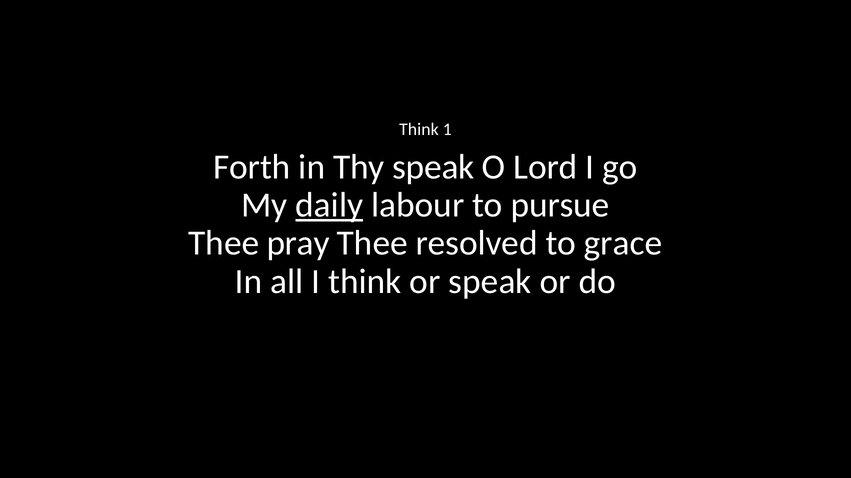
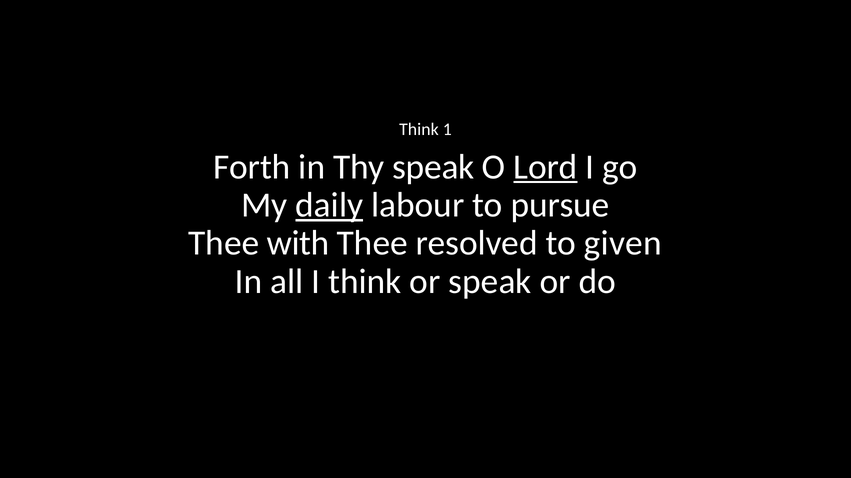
Lord underline: none -> present
pray: pray -> with
grace: grace -> given
